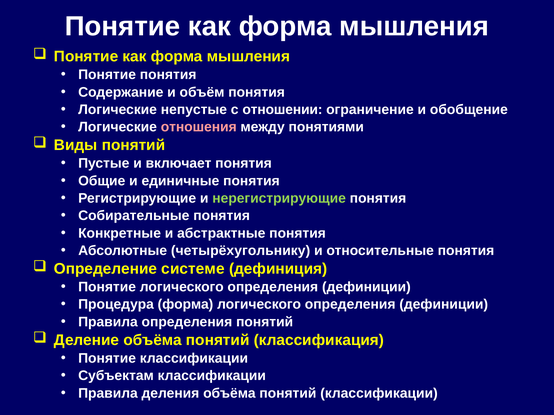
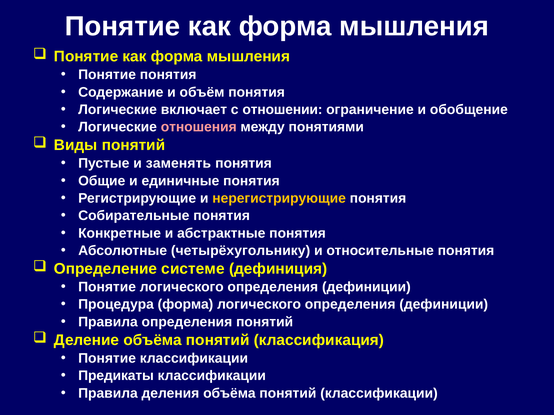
непустые: непустые -> включает
включает: включает -> заменять
нерегистрирующие colour: light green -> yellow
Субъектам: Субъектам -> Предикаты
